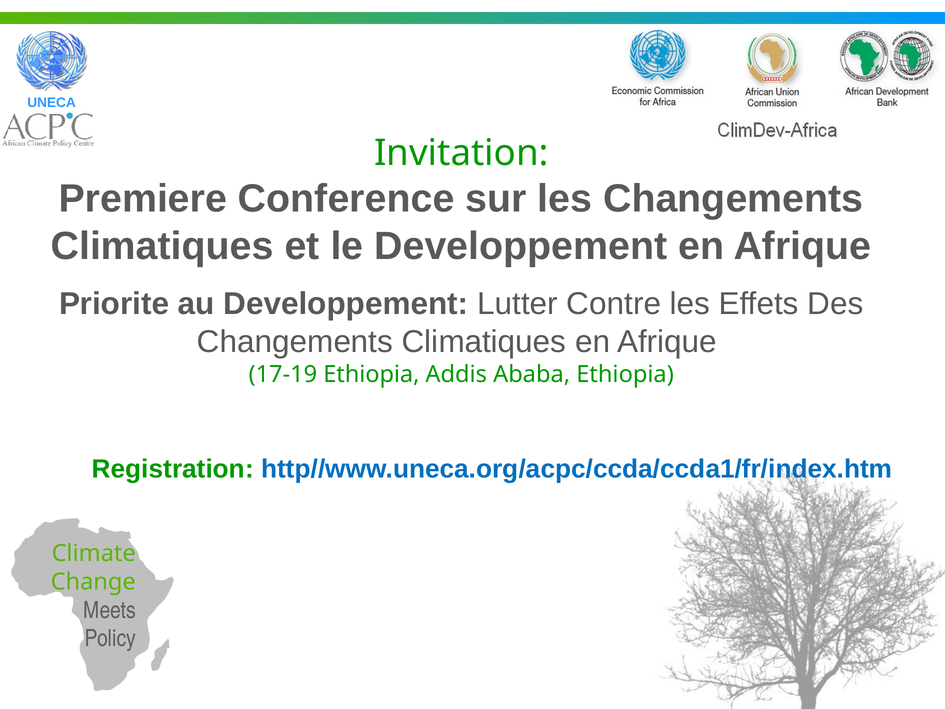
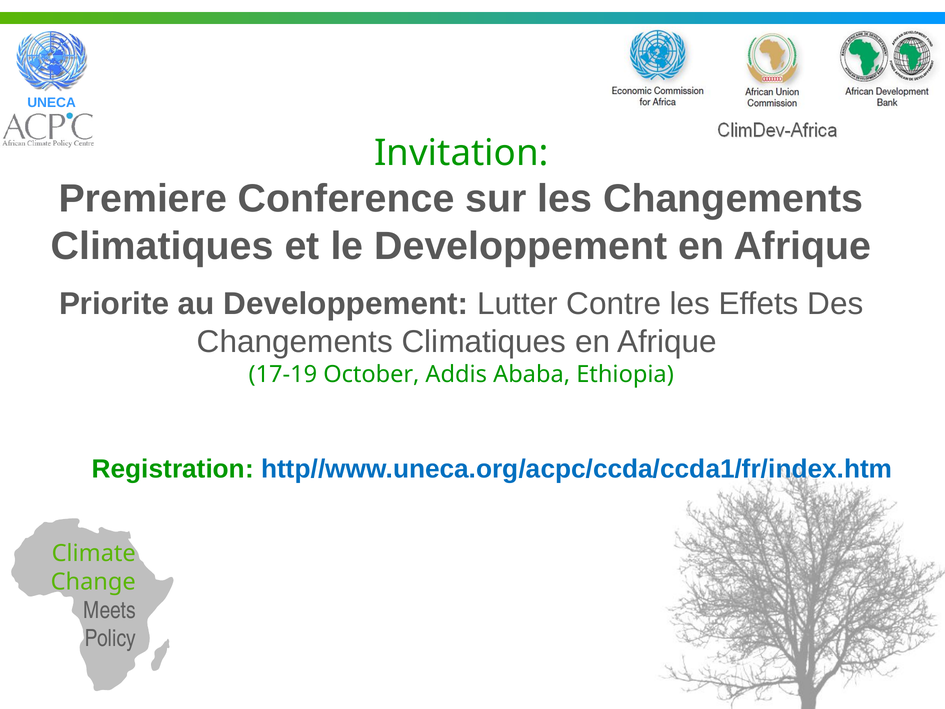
17-19 Ethiopia: Ethiopia -> October
